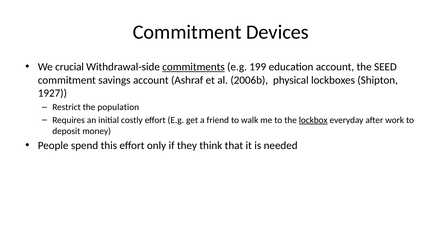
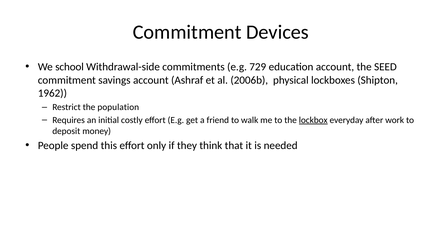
crucial: crucial -> school
commitments underline: present -> none
199: 199 -> 729
1927: 1927 -> 1962
